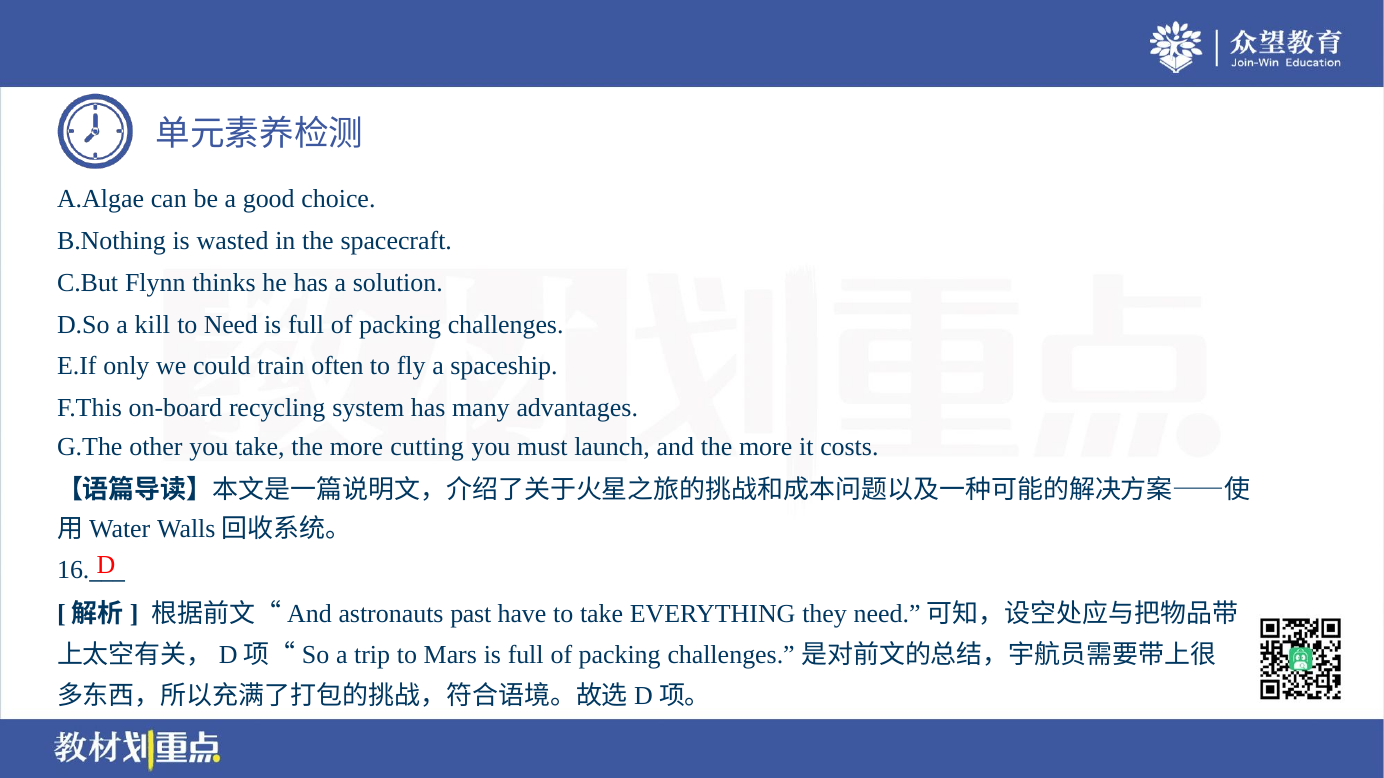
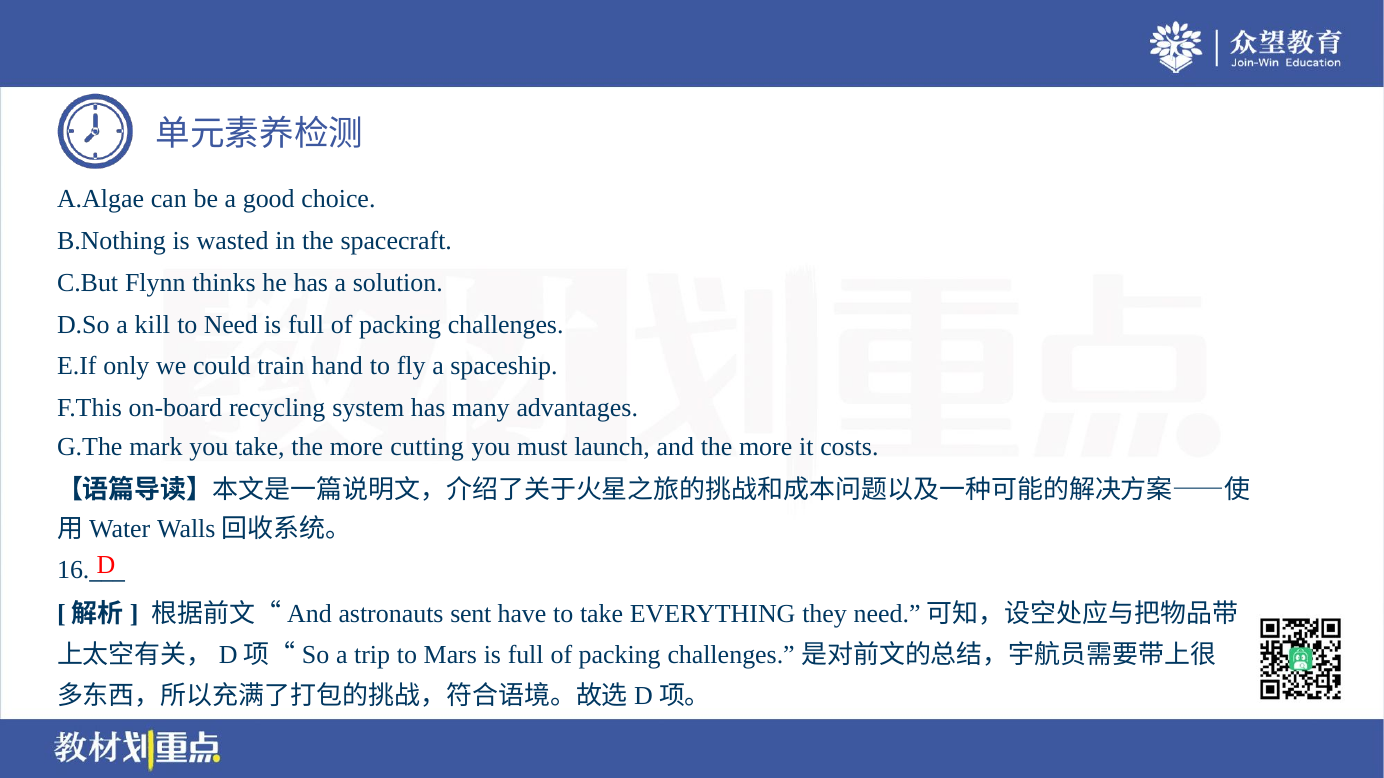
often: often -> hand
other: other -> mark
past: past -> sent
